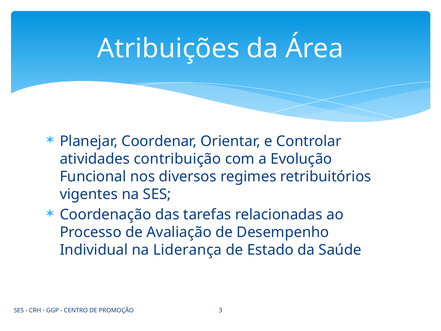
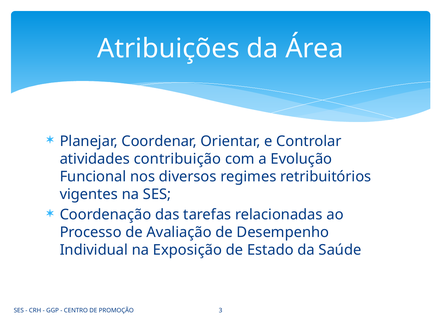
Liderança: Liderança -> Exposição
